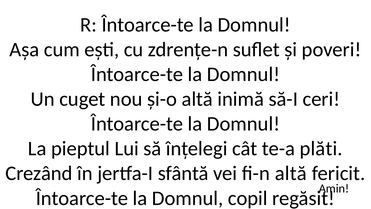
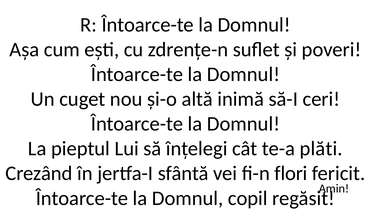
fi-n altă: altă -> flori
